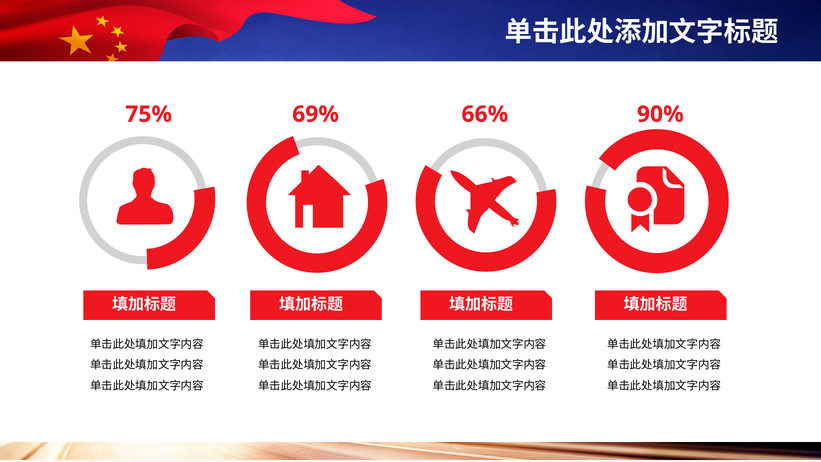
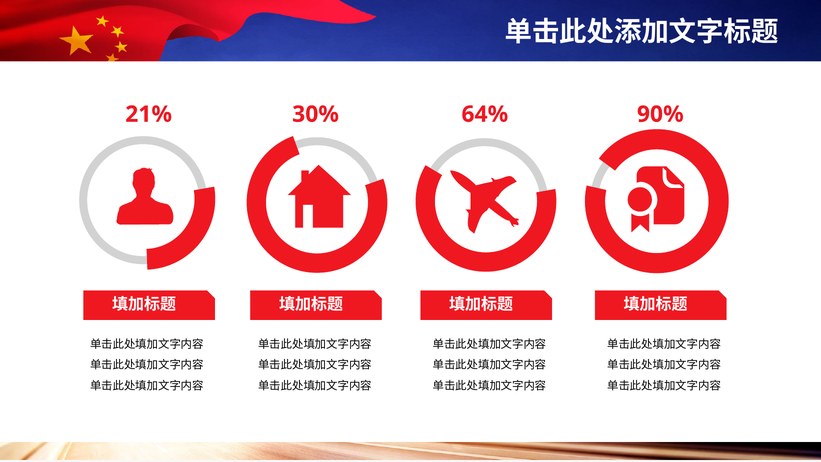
75%: 75% -> 21%
69%: 69% -> 30%
66%: 66% -> 64%
